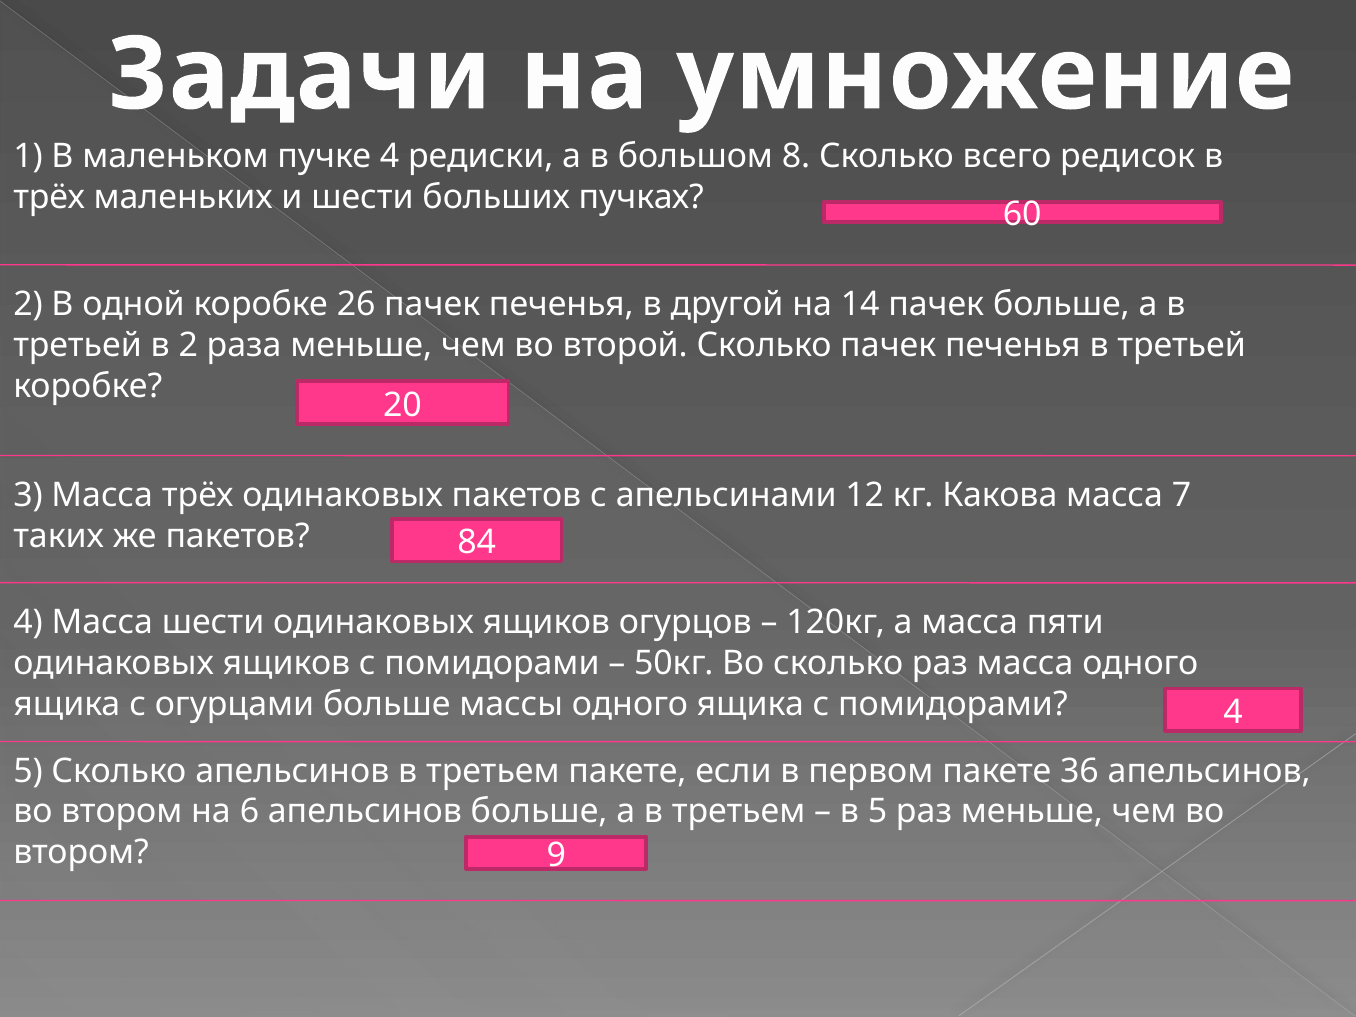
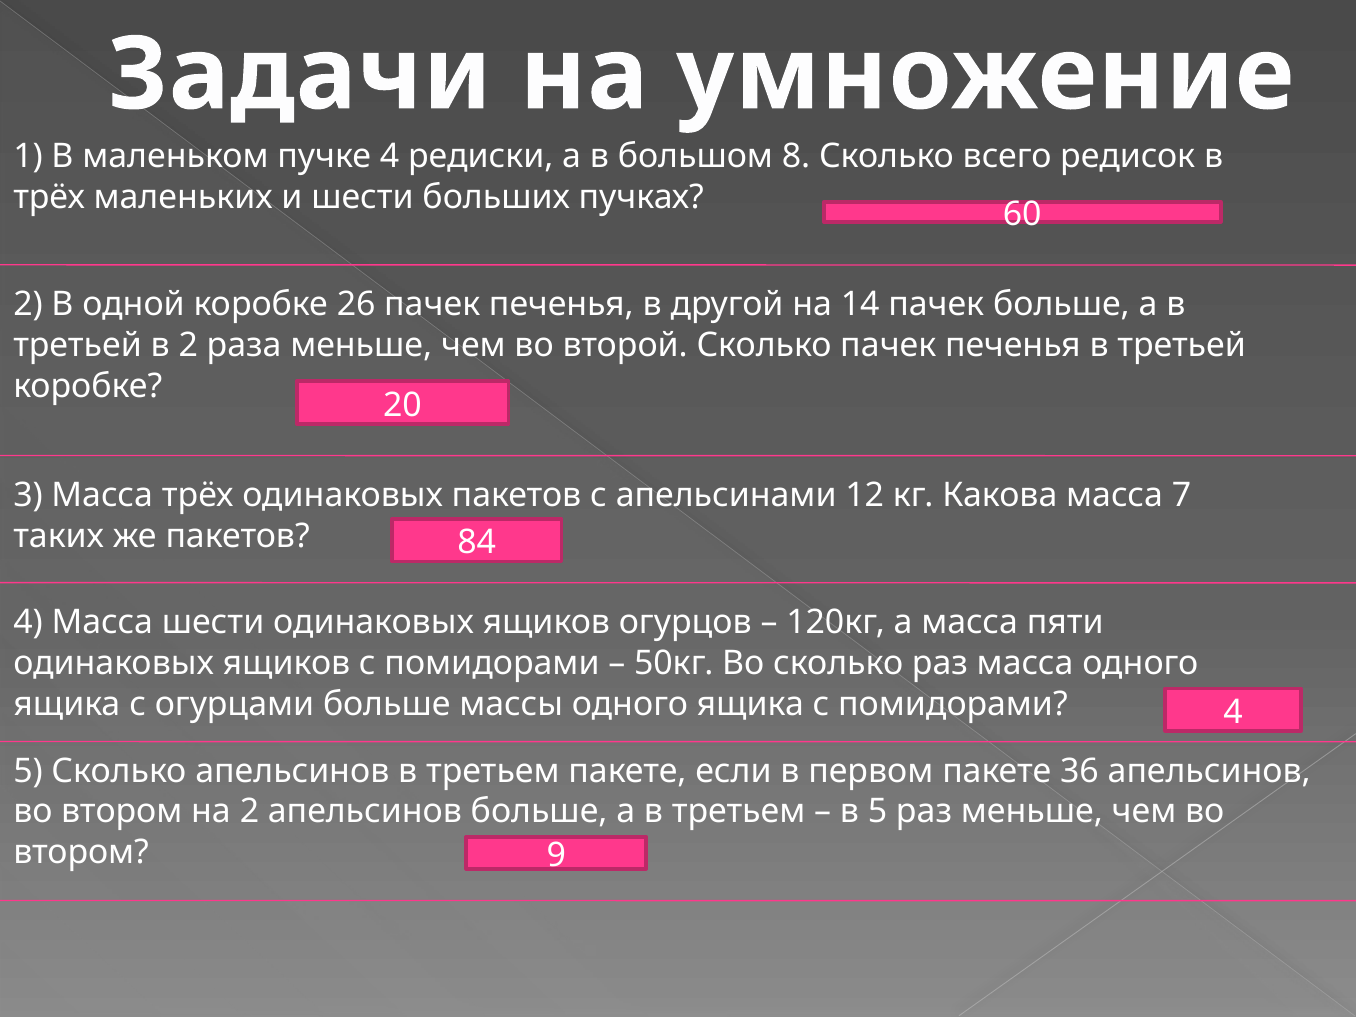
на 6: 6 -> 2
